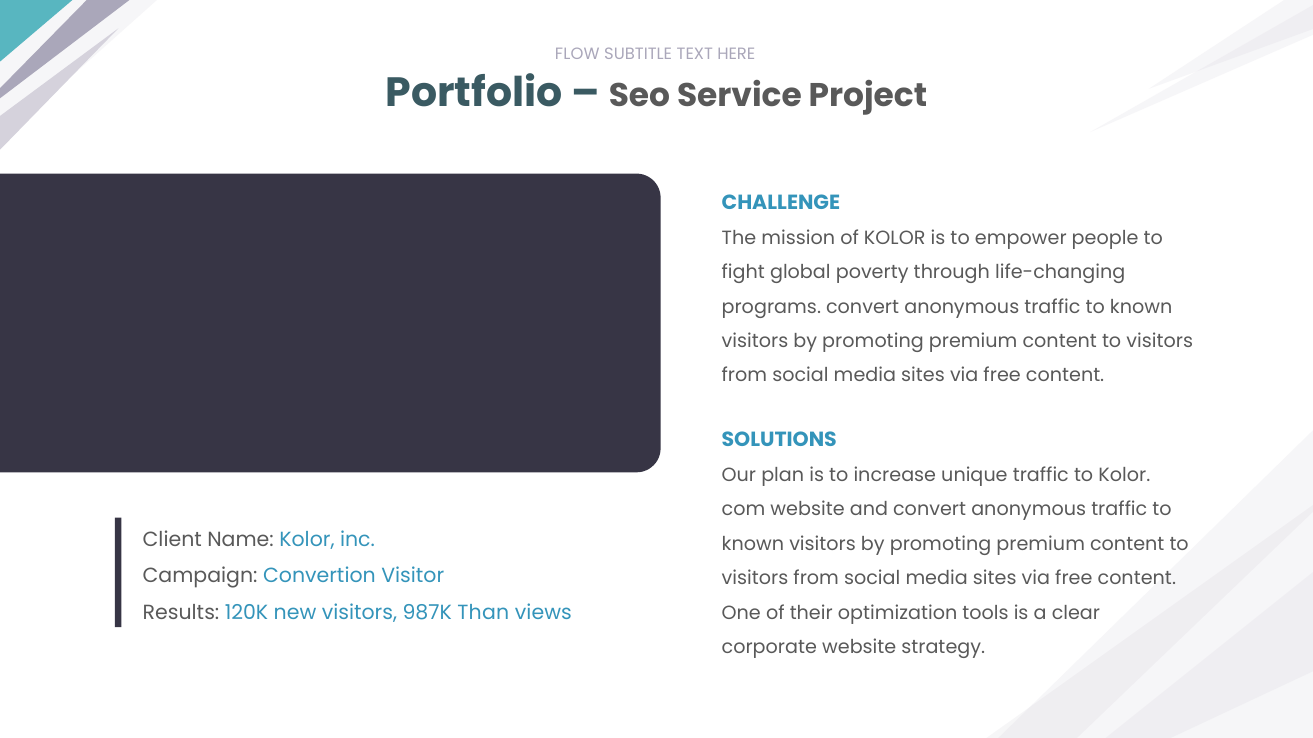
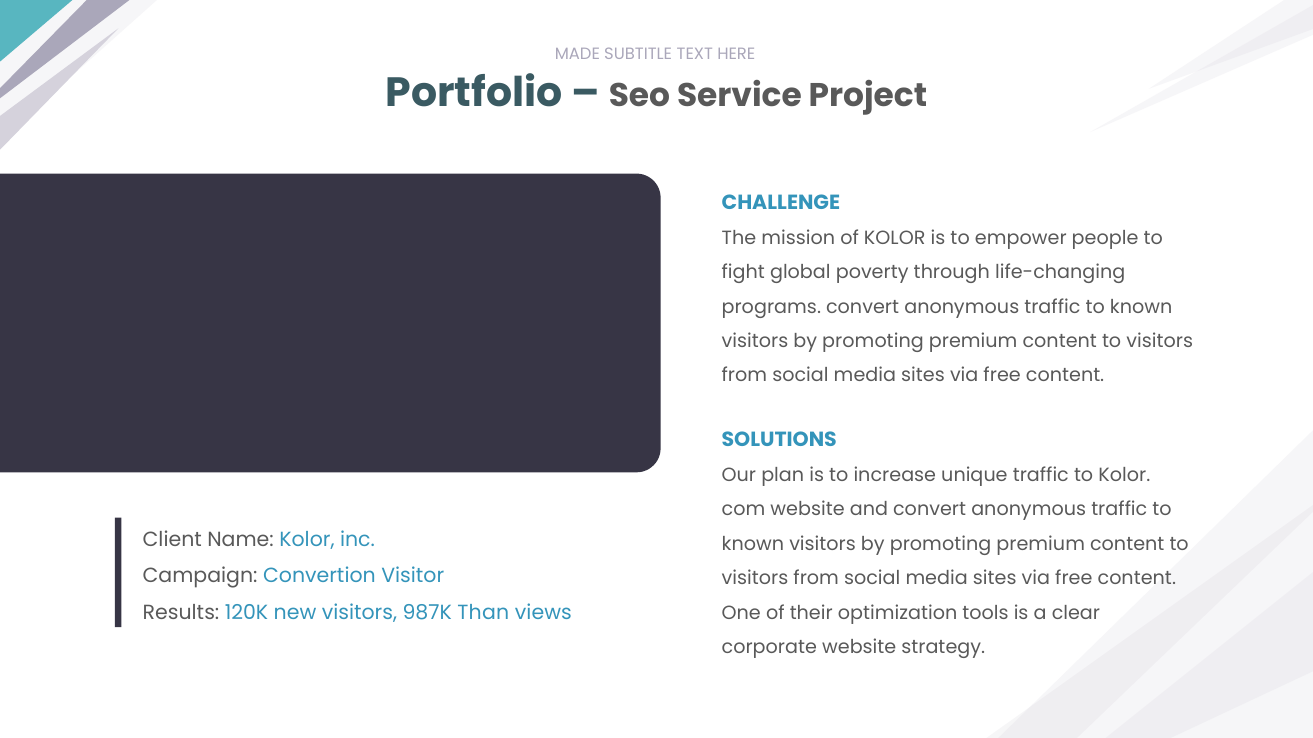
FLOW: FLOW -> MADE
